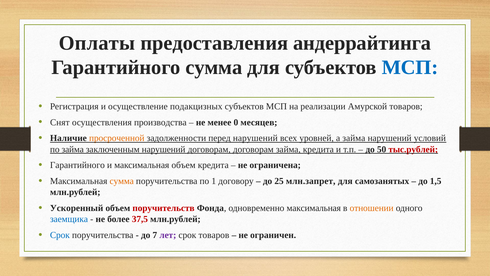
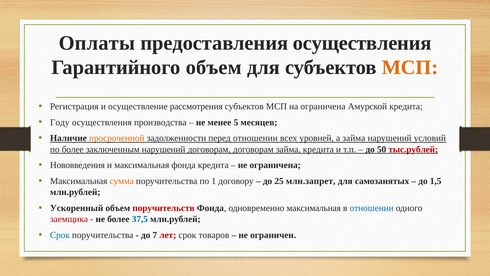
предоставления андеррайтинга: андеррайтинга -> осуществления
Гарантийного сумма: сумма -> объем
МСП at (410, 67) colour: blue -> orange
подакцизных: подакцизных -> рассмотрения
на реализации: реализации -> ограничена
Амурской товаров: товаров -> кредита
Снят: Снят -> Году
0: 0 -> 5
перед нарушений: нарушений -> отношении
по займа: займа -> более
Гарантийного at (77, 165): Гарантийного -> Нововведения
максимальная объем: объем -> фонда
отношении at (372, 208) colour: orange -> blue
заемщика colour: blue -> red
37,5 colour: red -> blue
лет colour: purple -> red
